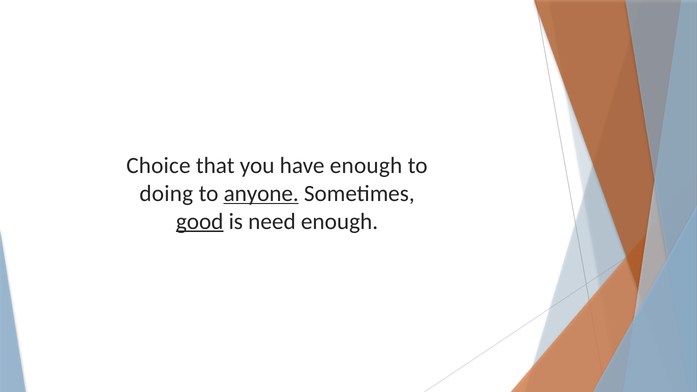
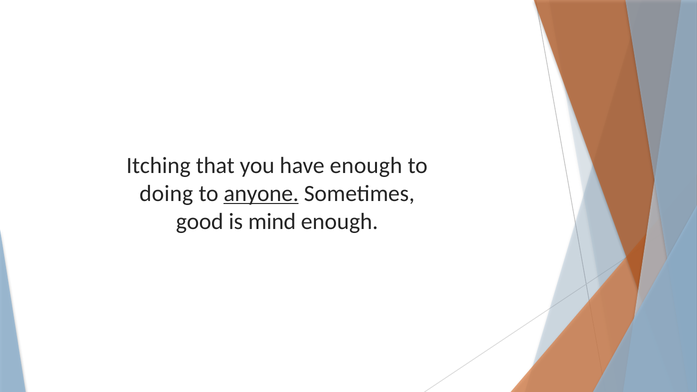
Choice: Choice -> Itching
good underline: present -> none
need: need -> mind
